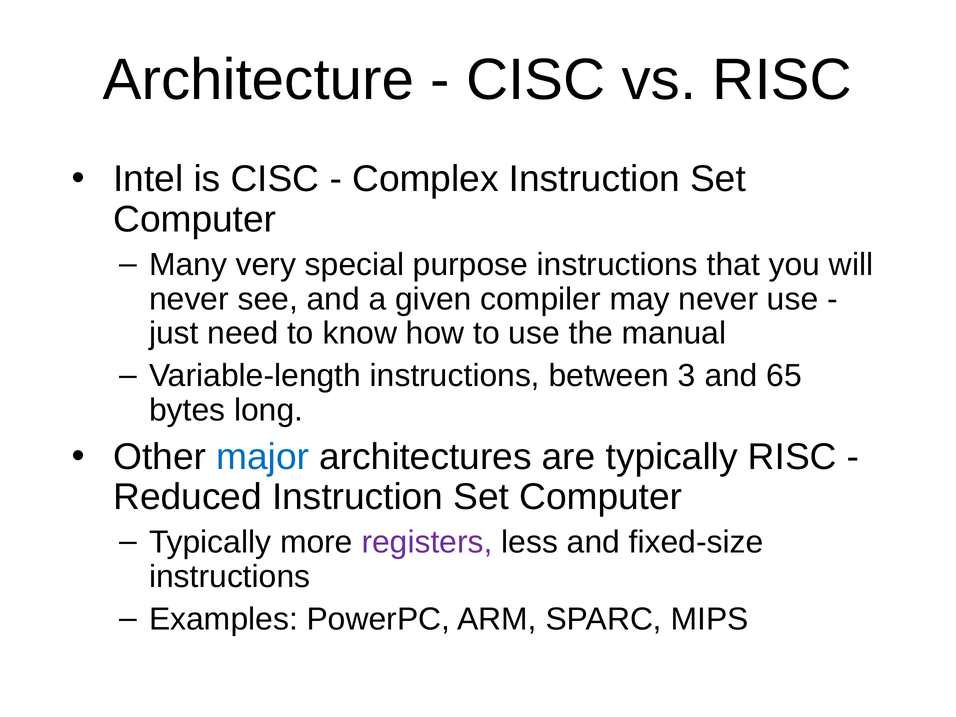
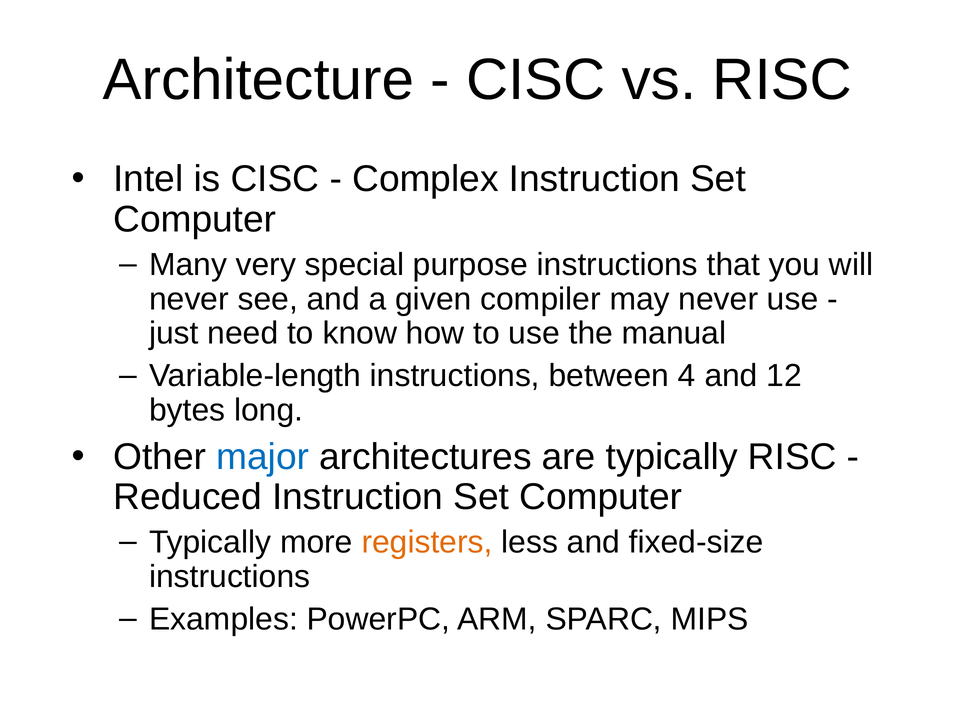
3: 3 -> 4
65: 65 -> 12
registers colour: purple -> orange
